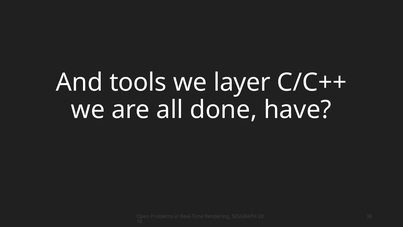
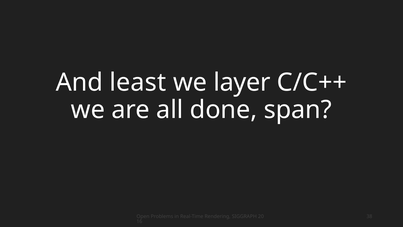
tools: tools -> least
have: have -> span
